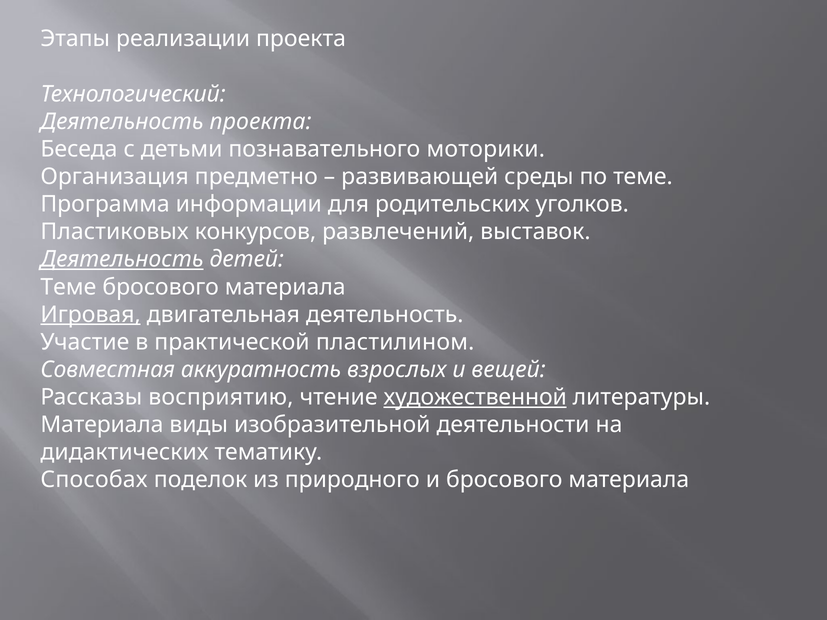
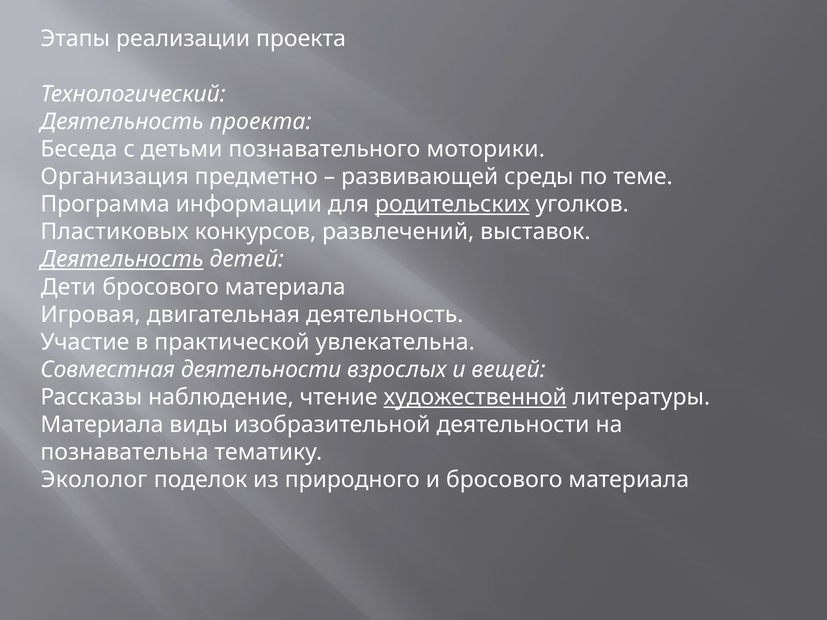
родительских underline: none -> present
Теме at (68, 287): Теме -> Дети
Игровая underline: present -> none
пластилином: пластилином -> увлекательна
Совместная аккуратность: аккуратность -> деятельности
восприятию: восприятию -> наблюдение
дидактических: дидактических -> познавательна
Способах: Способах -> Экололог
